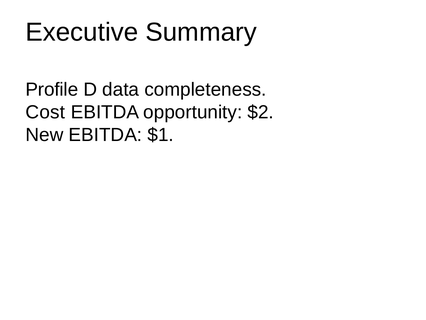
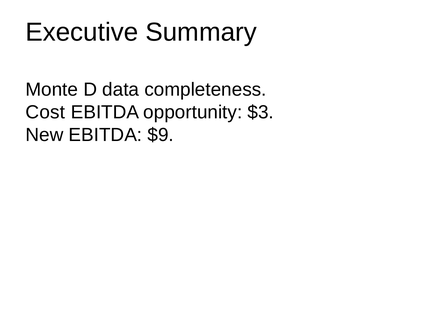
Profile: Profile -> Monte
$2: $2 -> $3
$1: $1 -> $9
